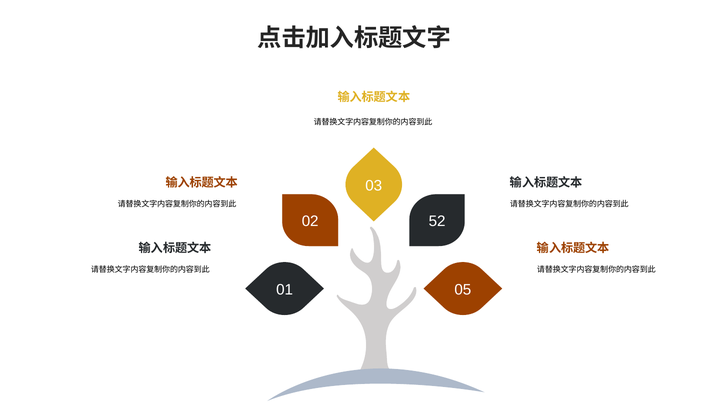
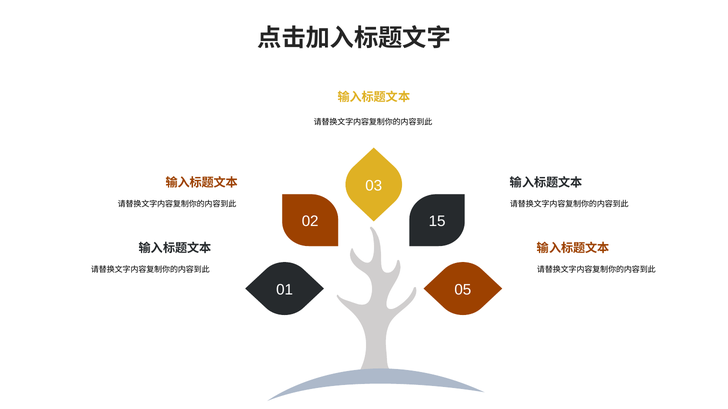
52: 52 -> 15
